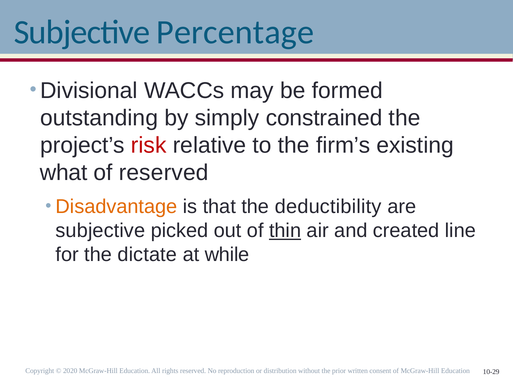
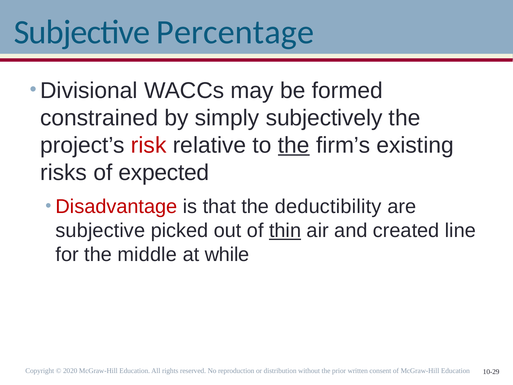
outstanding: outstanding -> constrained
constrained: constrained -> subjectively
the at (294, 145) underline: none -> present
what: what -> risks
of reserved: reserved -> expected
Disadvantage colour: orange -> red
dictate: dictate -> middle
